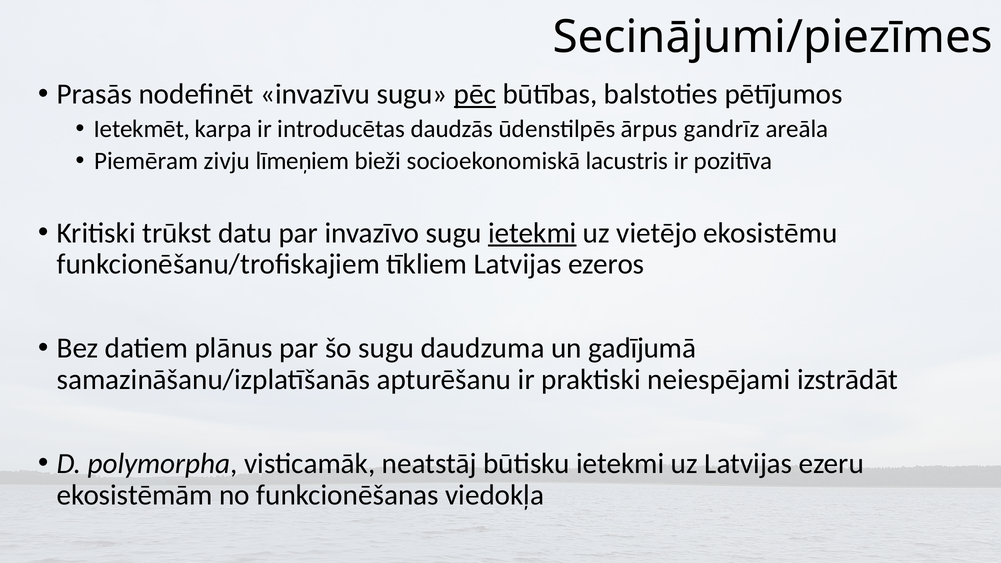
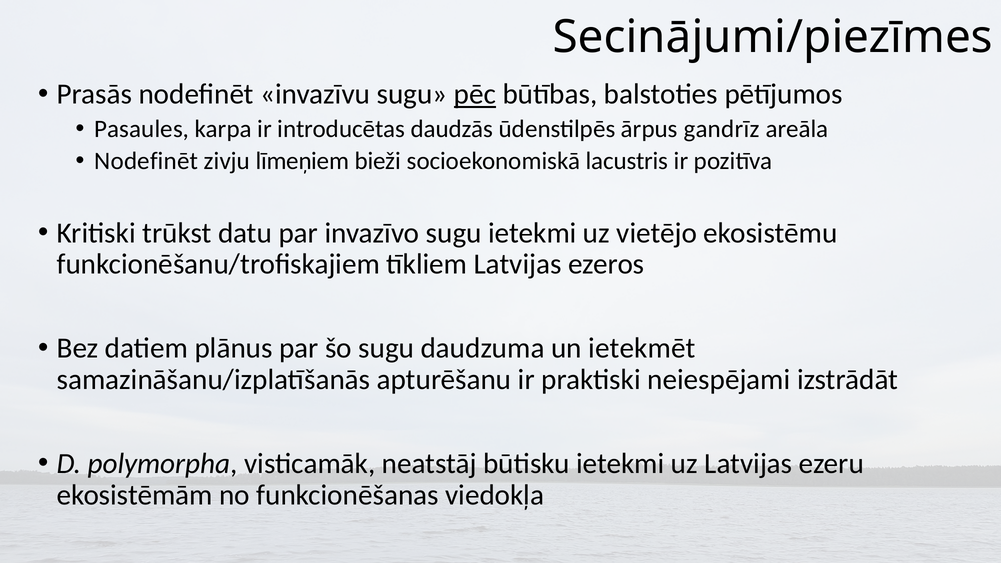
Ietekmēt: Ietekmēt -> Pasaules
Piemēram at (146, 161): Piemēram -> Nodefinēt
ietekmi at (532, 233) underline: present -> none
gadījumā: gadījumā -> ietekmēt
